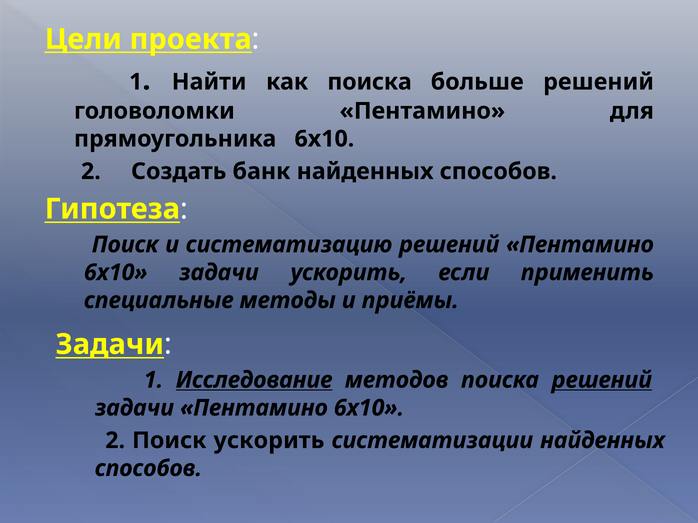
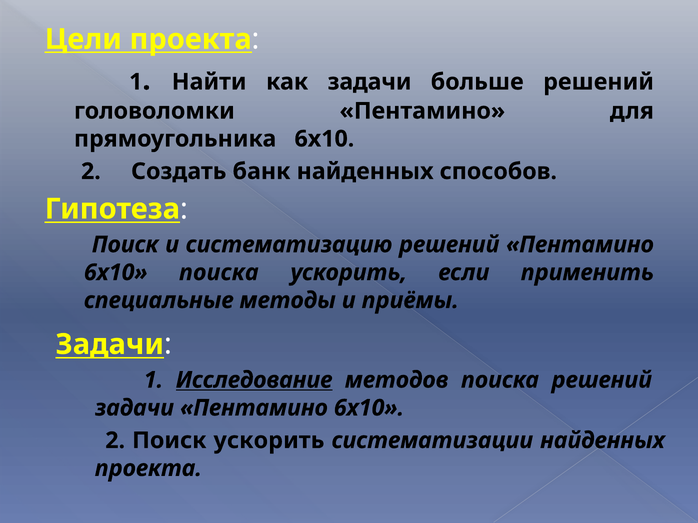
как поиска: поиска -> задачи
6х10 задачи: задачи -> поиска
решений at (602, 380) underline: present -> none
способов at (148, 469): способов -> проекта
